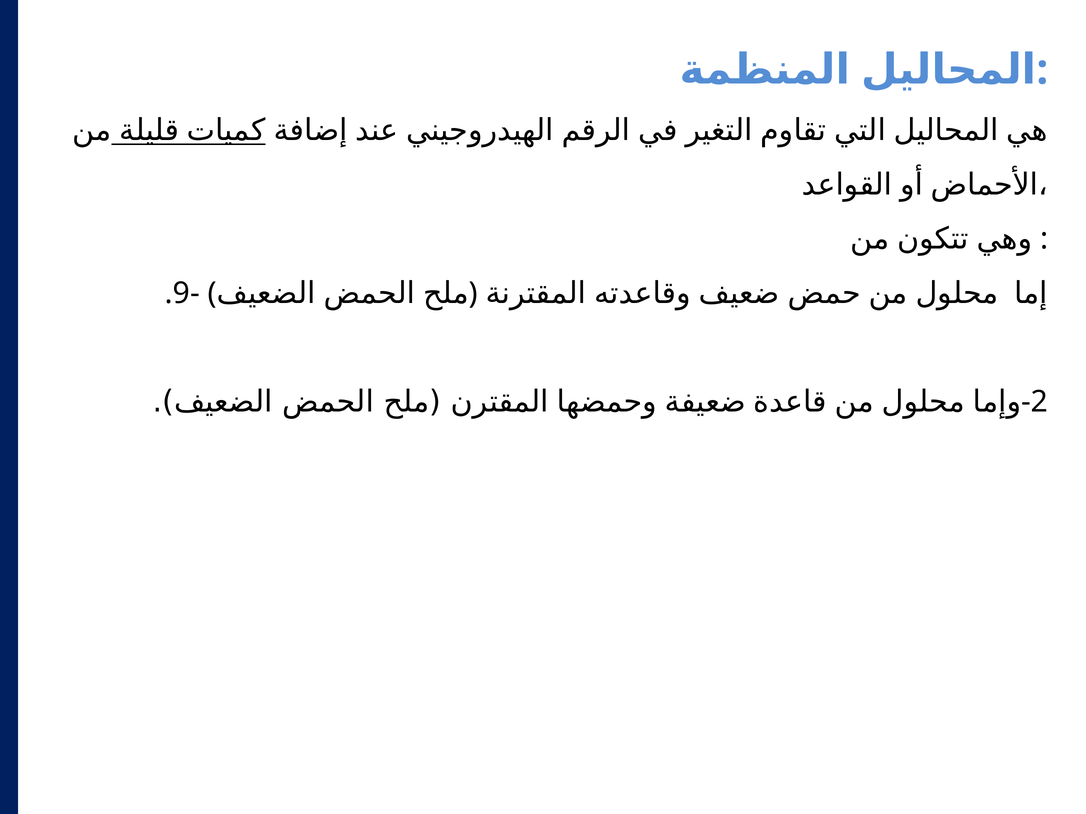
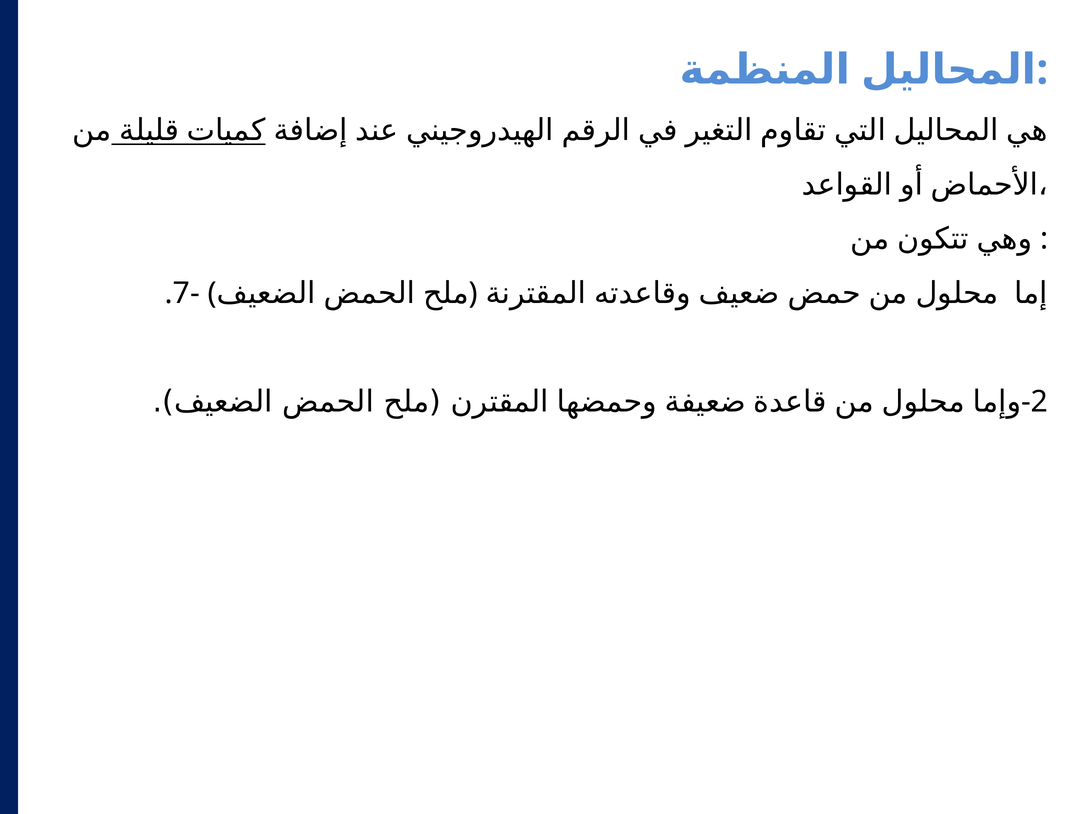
.9-: .9- -> .7-
